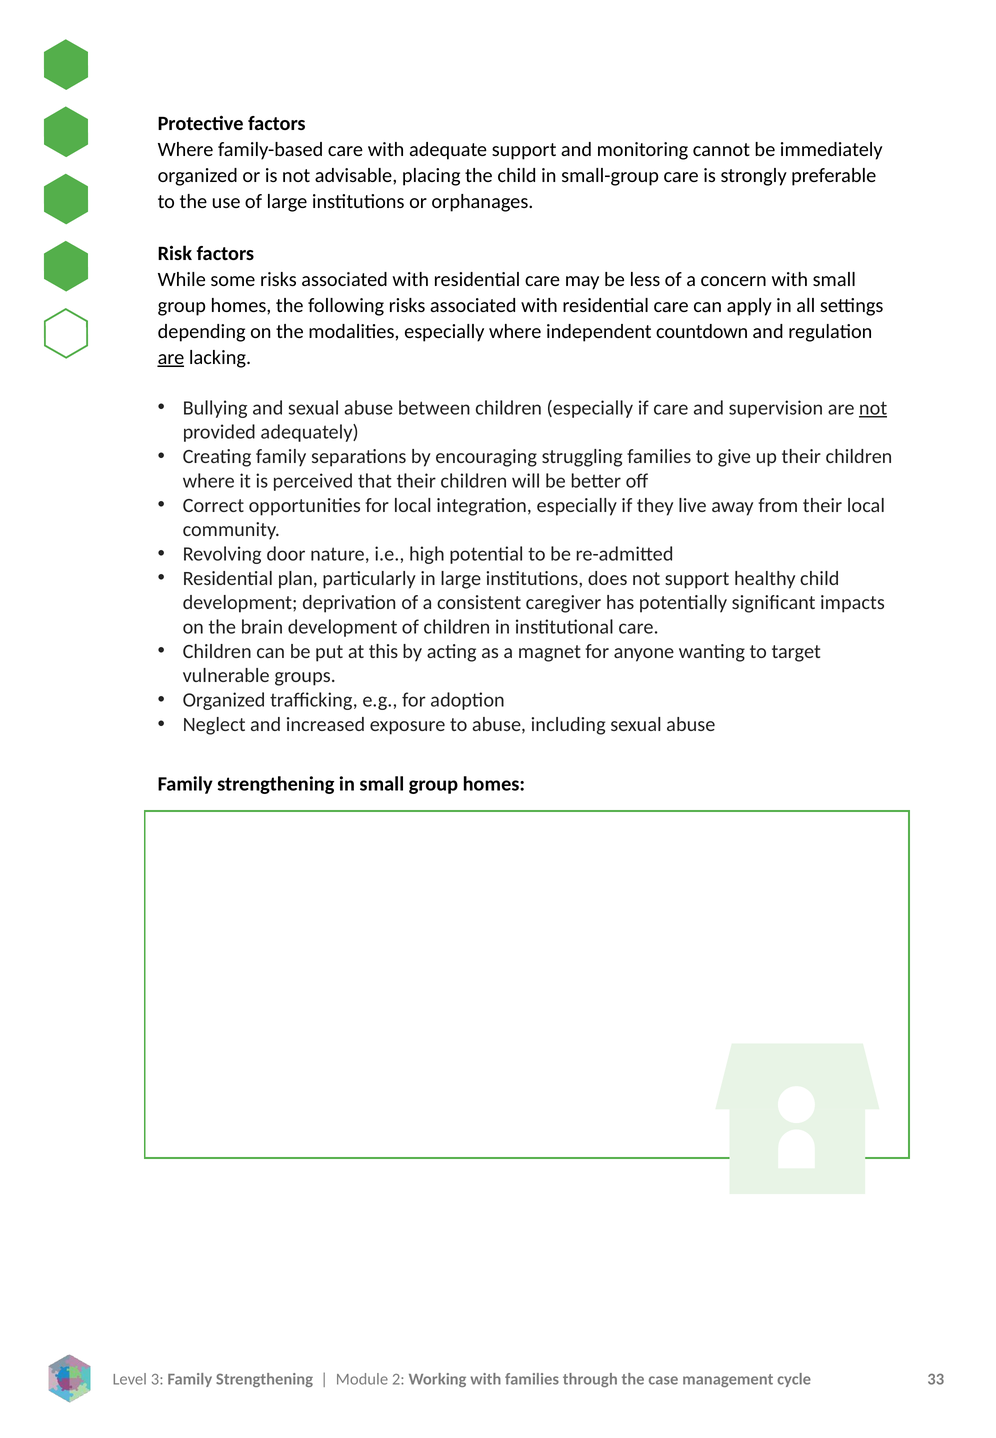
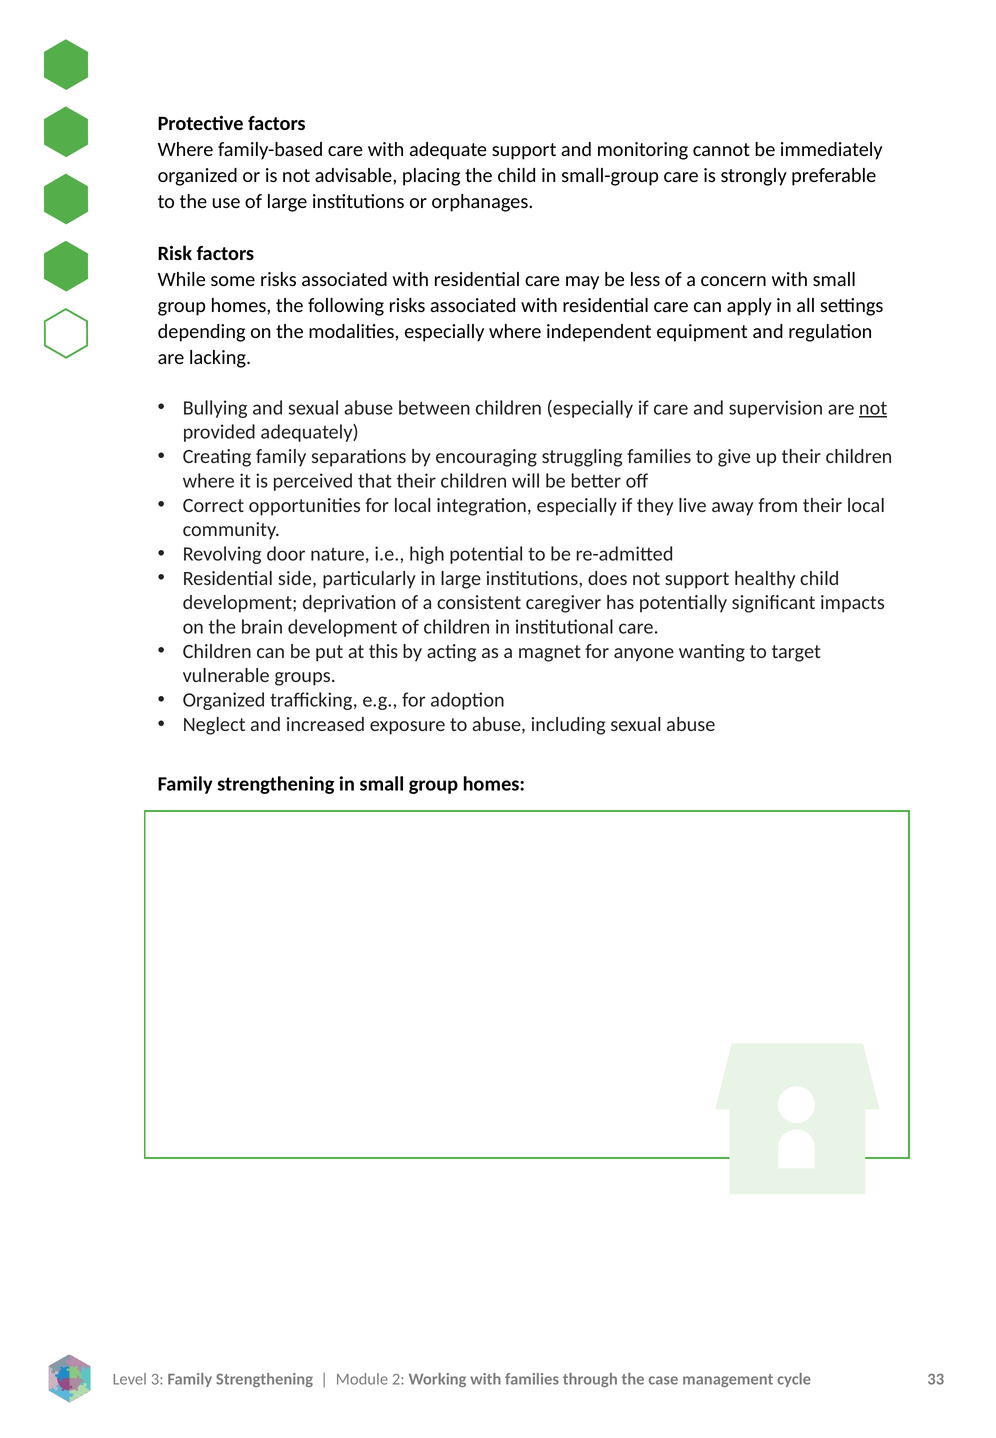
countdown: countdown -> equipment
are at (171, 358) underline: present -> none
plan: plan -> side
